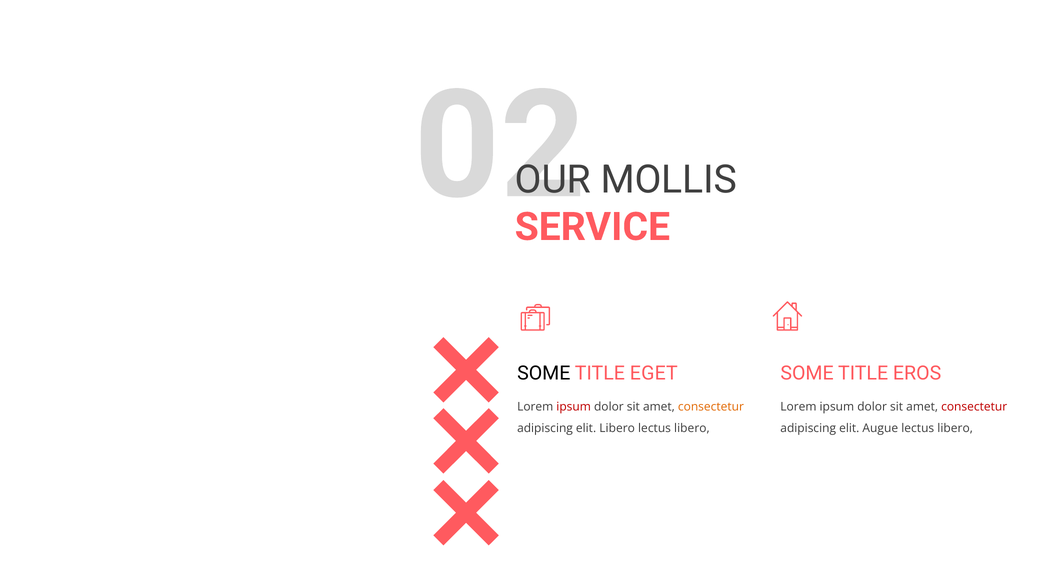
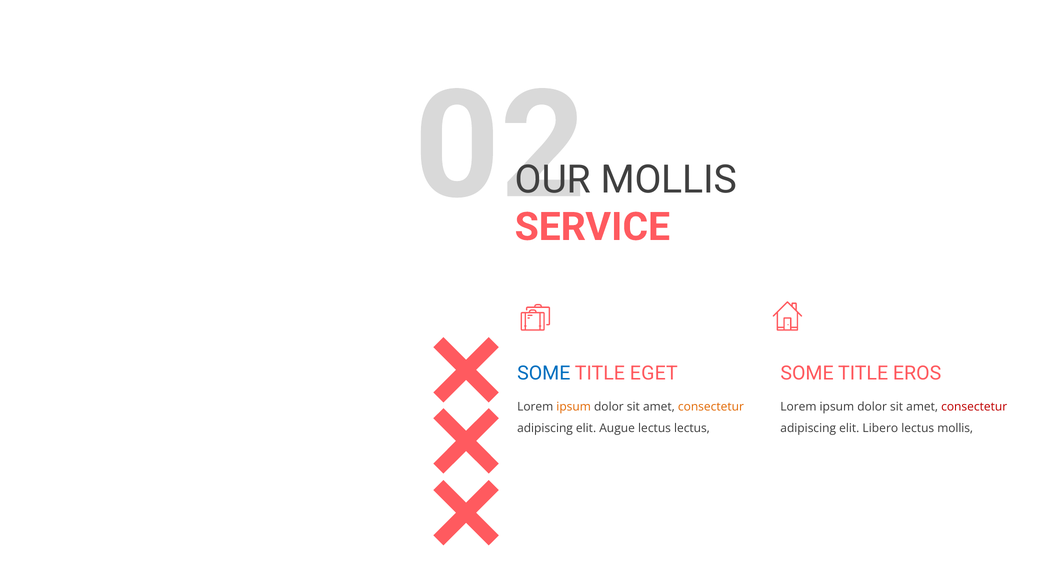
SOME at (544, 373) colour: black -> blue
ipsum at (574, 407) colour: red -> orange
elit Libero: Libero -> Augue
libero at (692, 429): libero -> lectus
Augue: Augue -> Libero
libero at (955, 429): libero -> mollis
